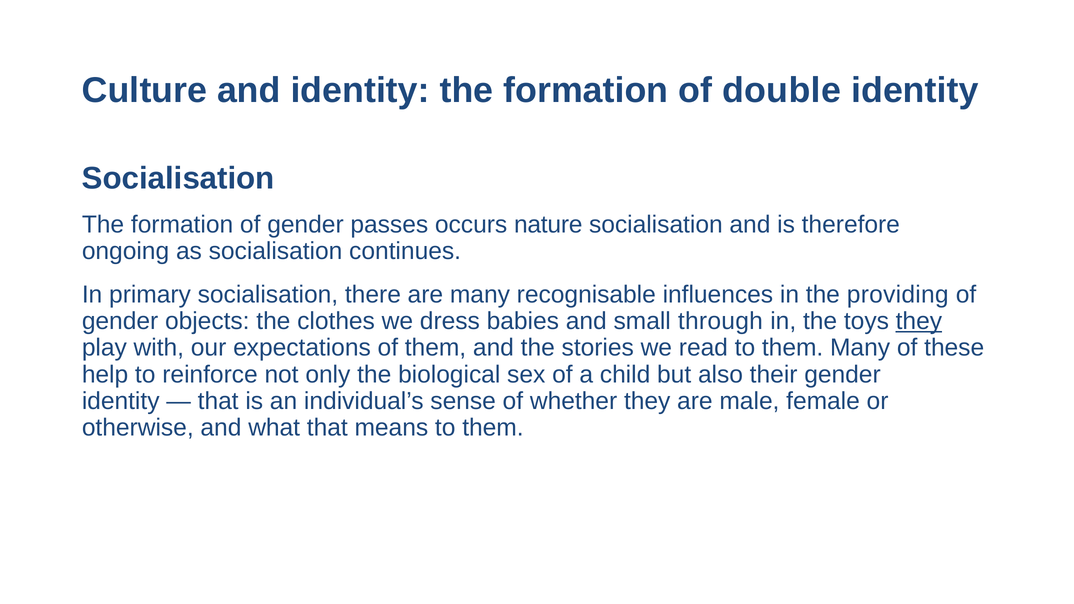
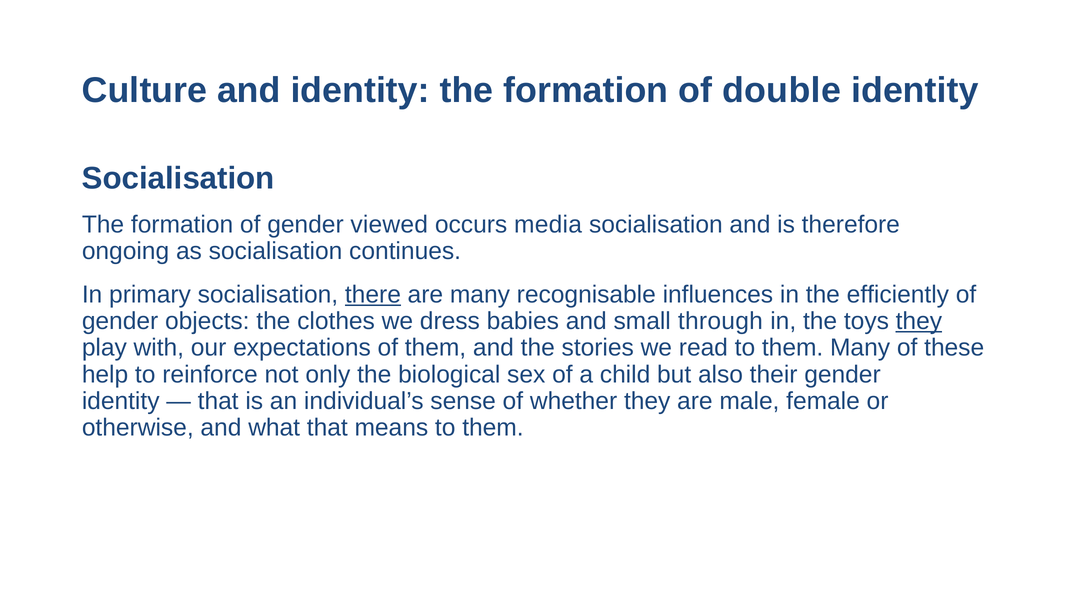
passes: passes -> viewed
nature: nature -> media
there underline: none -> present
providing: providing -> efficiently
